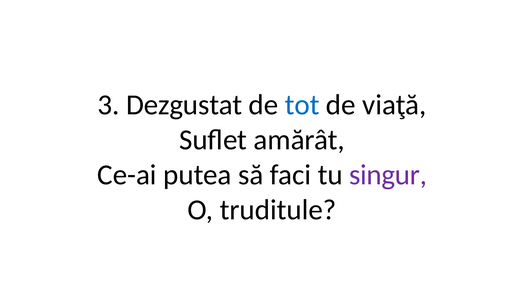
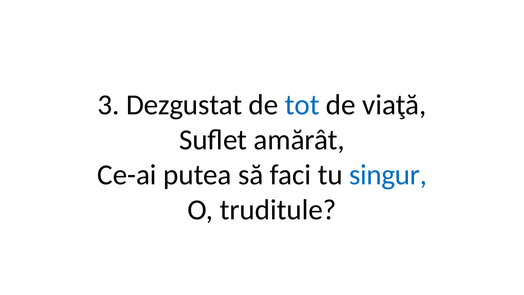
singur colour: purple -> blue
